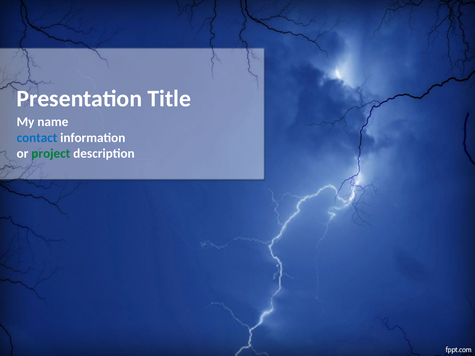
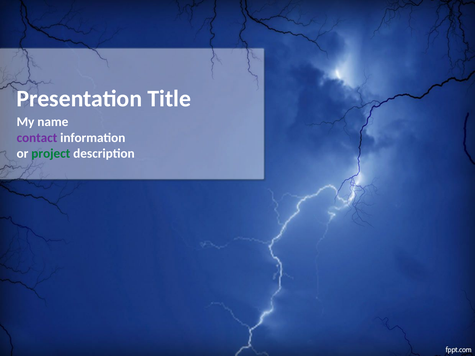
contact colour: blue -> purple
